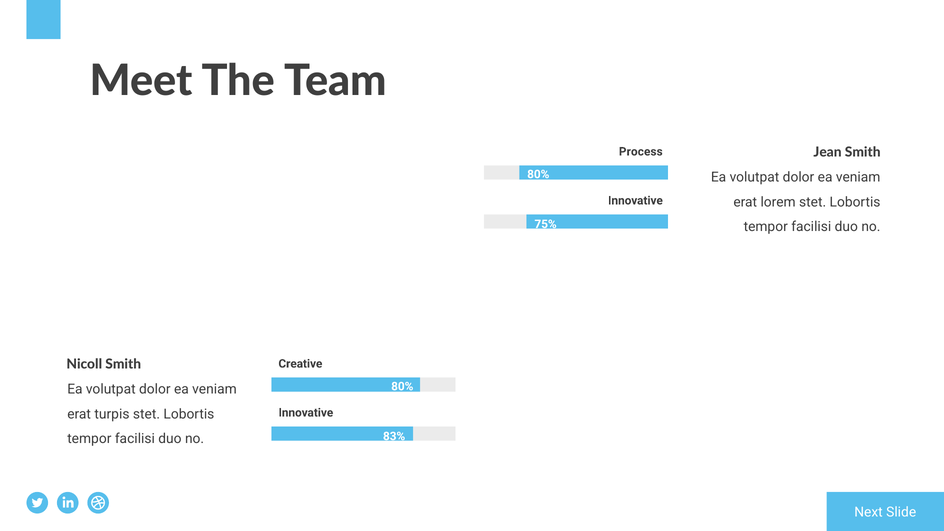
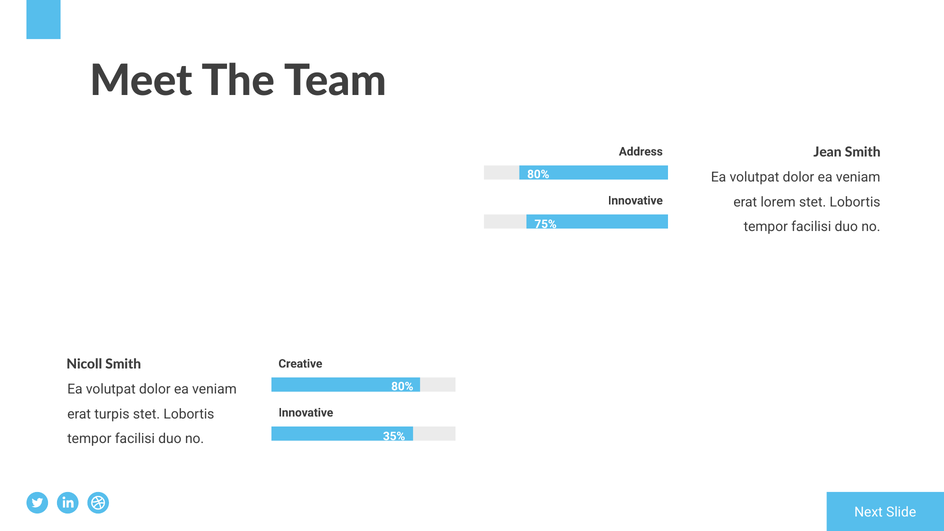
Process: Process -> Address
83%: 83% -> 35%
